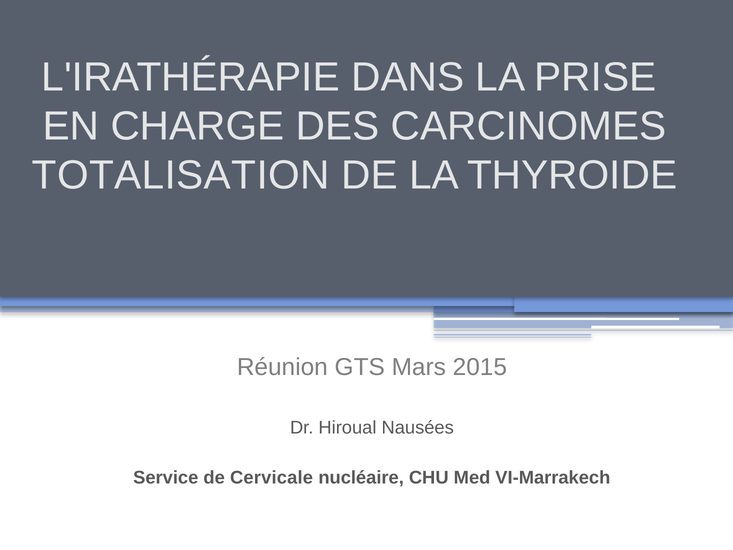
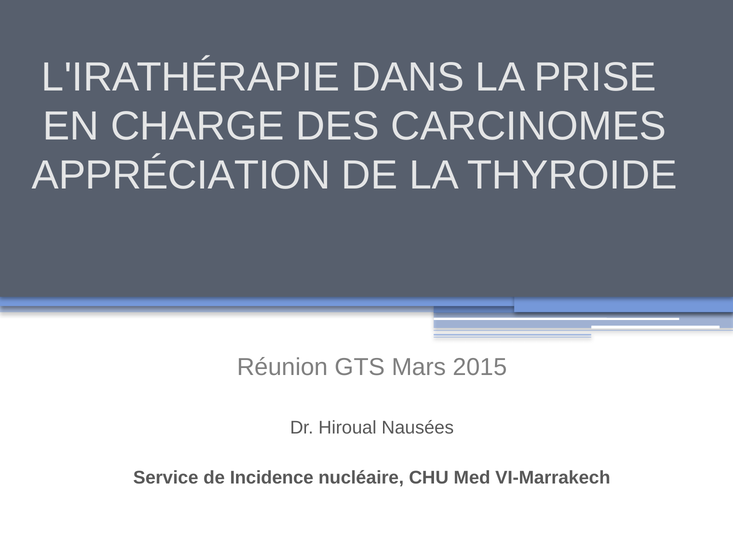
TOTALISATION: TOTALISATION -> APPRÉCIATION
Cervicale: Cervicale -> Incidence
